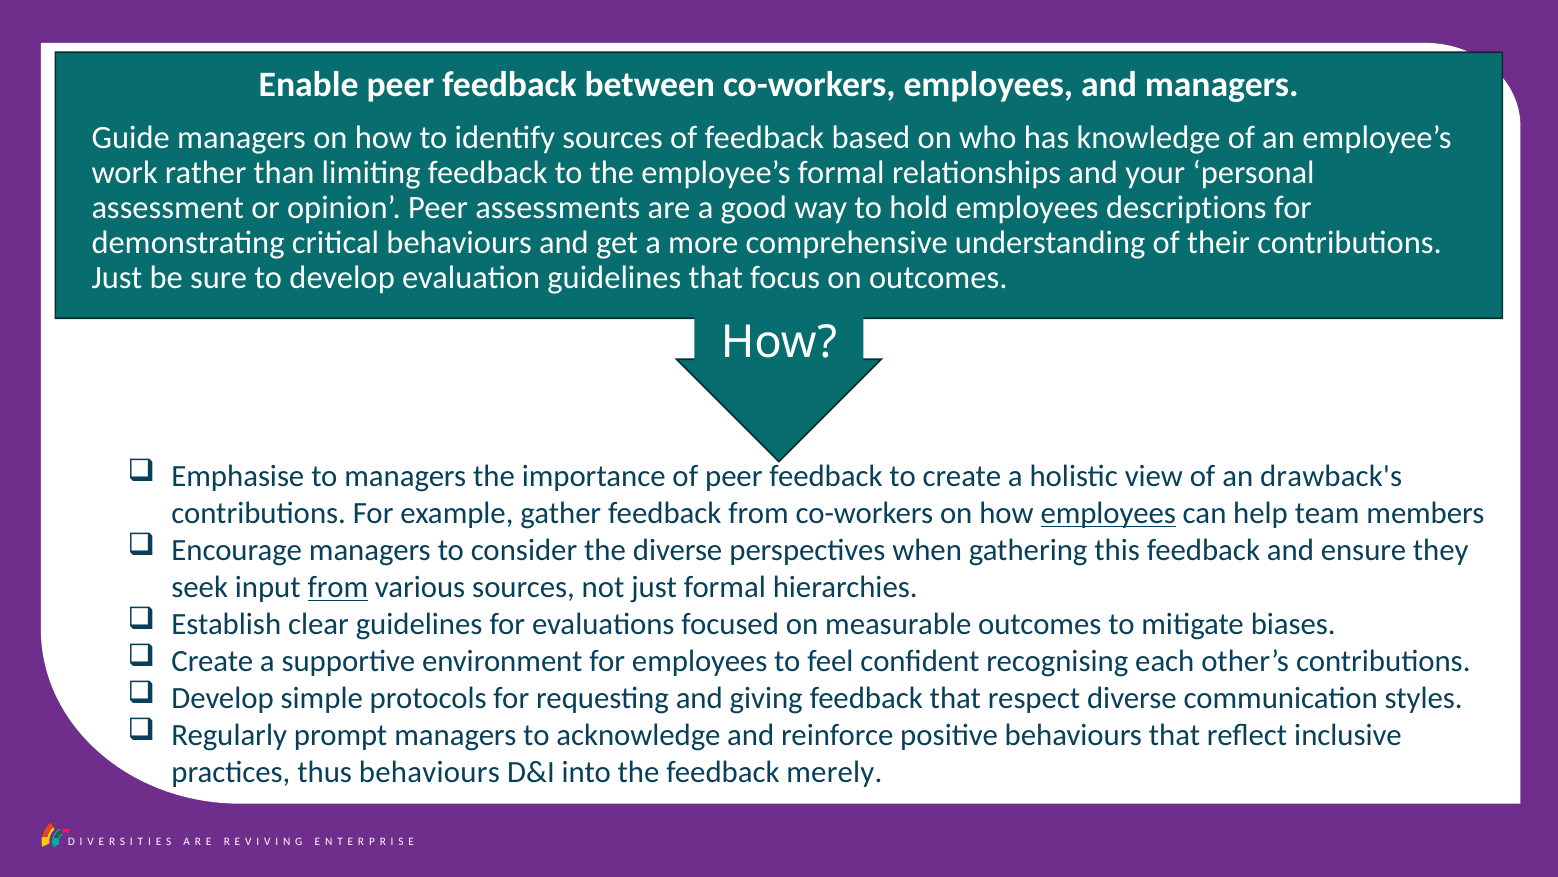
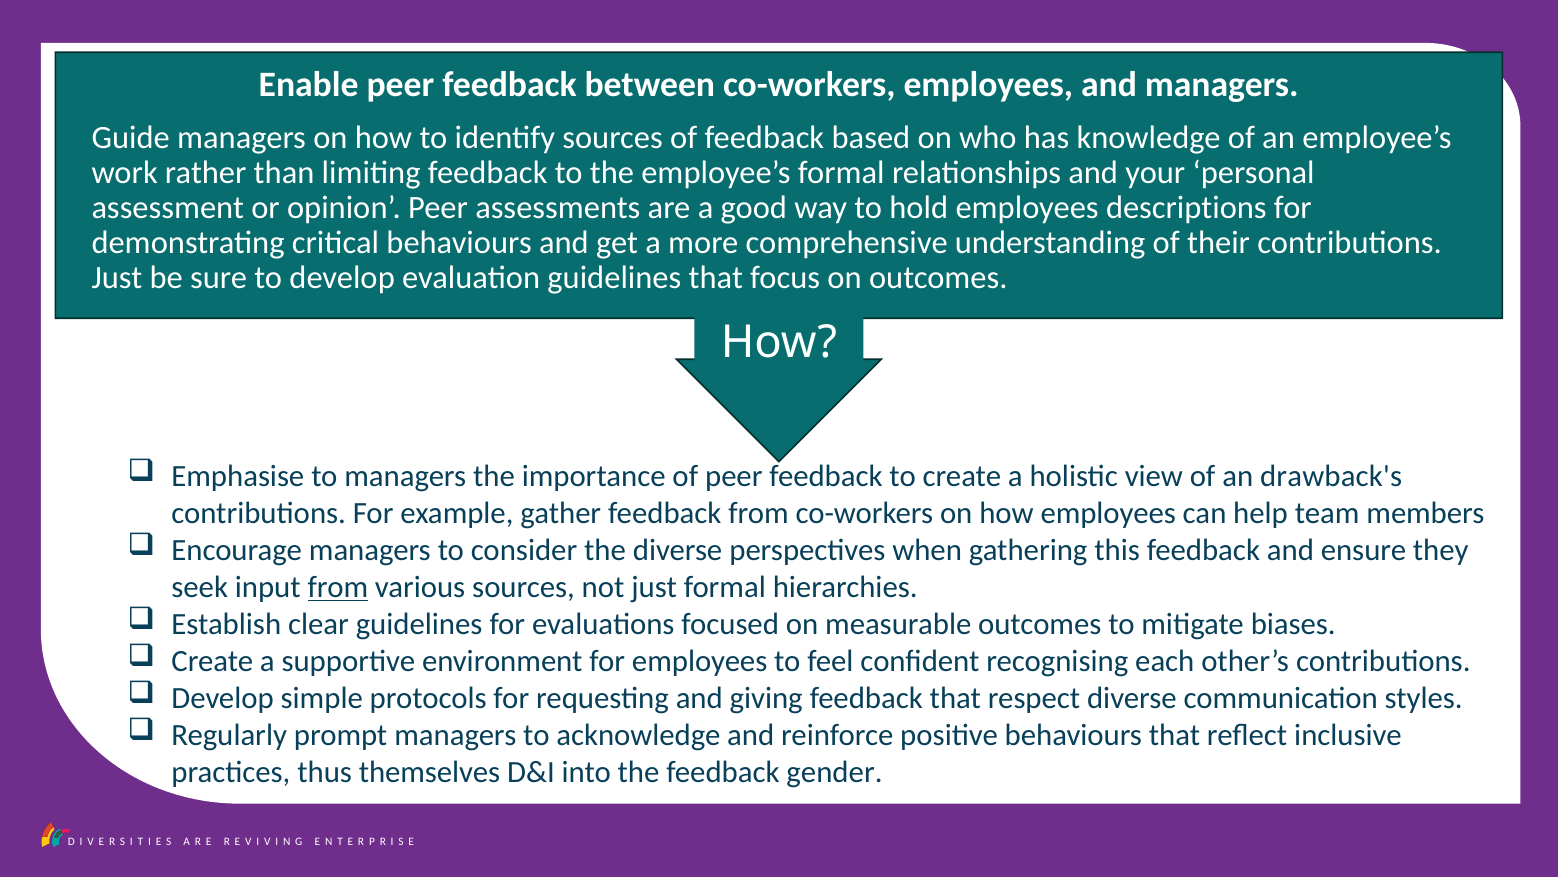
employees at (1108, 513) underline: present -> none
thus behaviours: behaviours -> themselves
merely: merely -> gender
